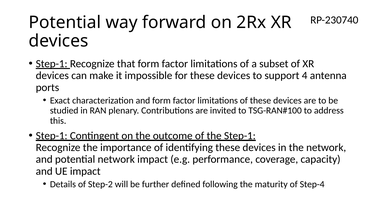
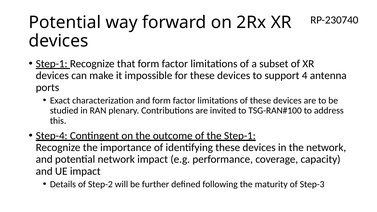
Step-1 at (52, 136): Step-1 -> Step-4
Step-4: Step-4 -> Step-3
